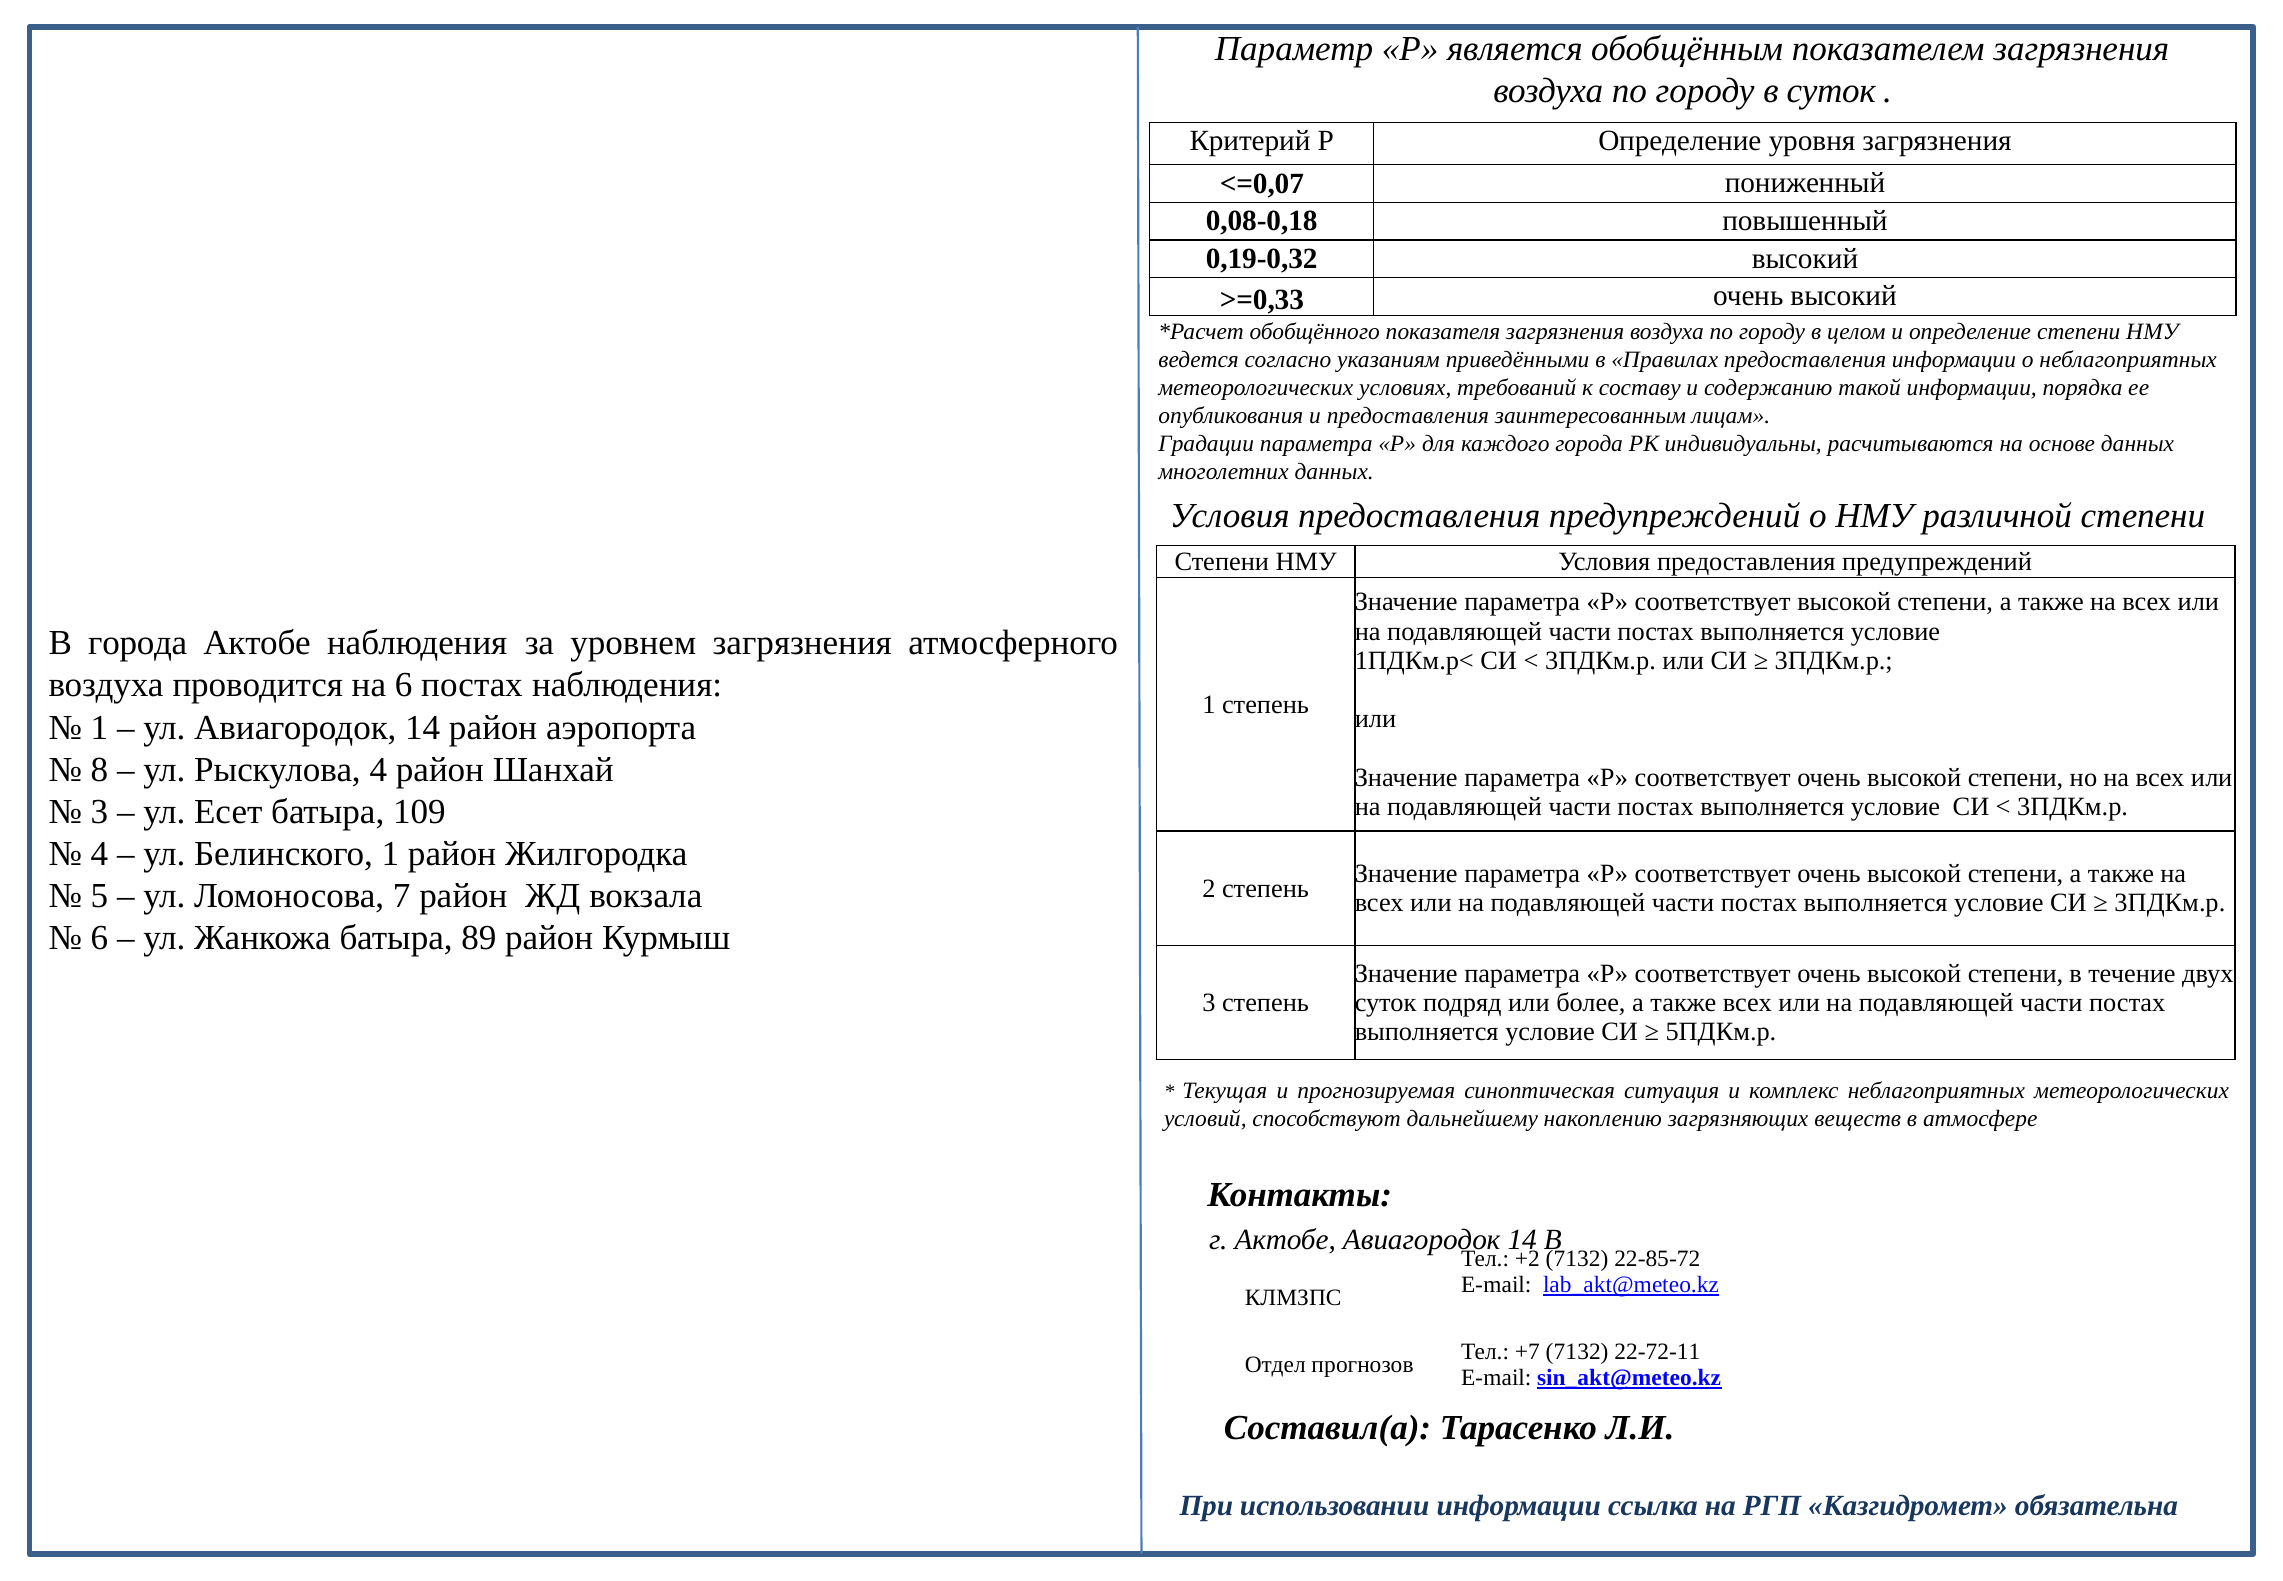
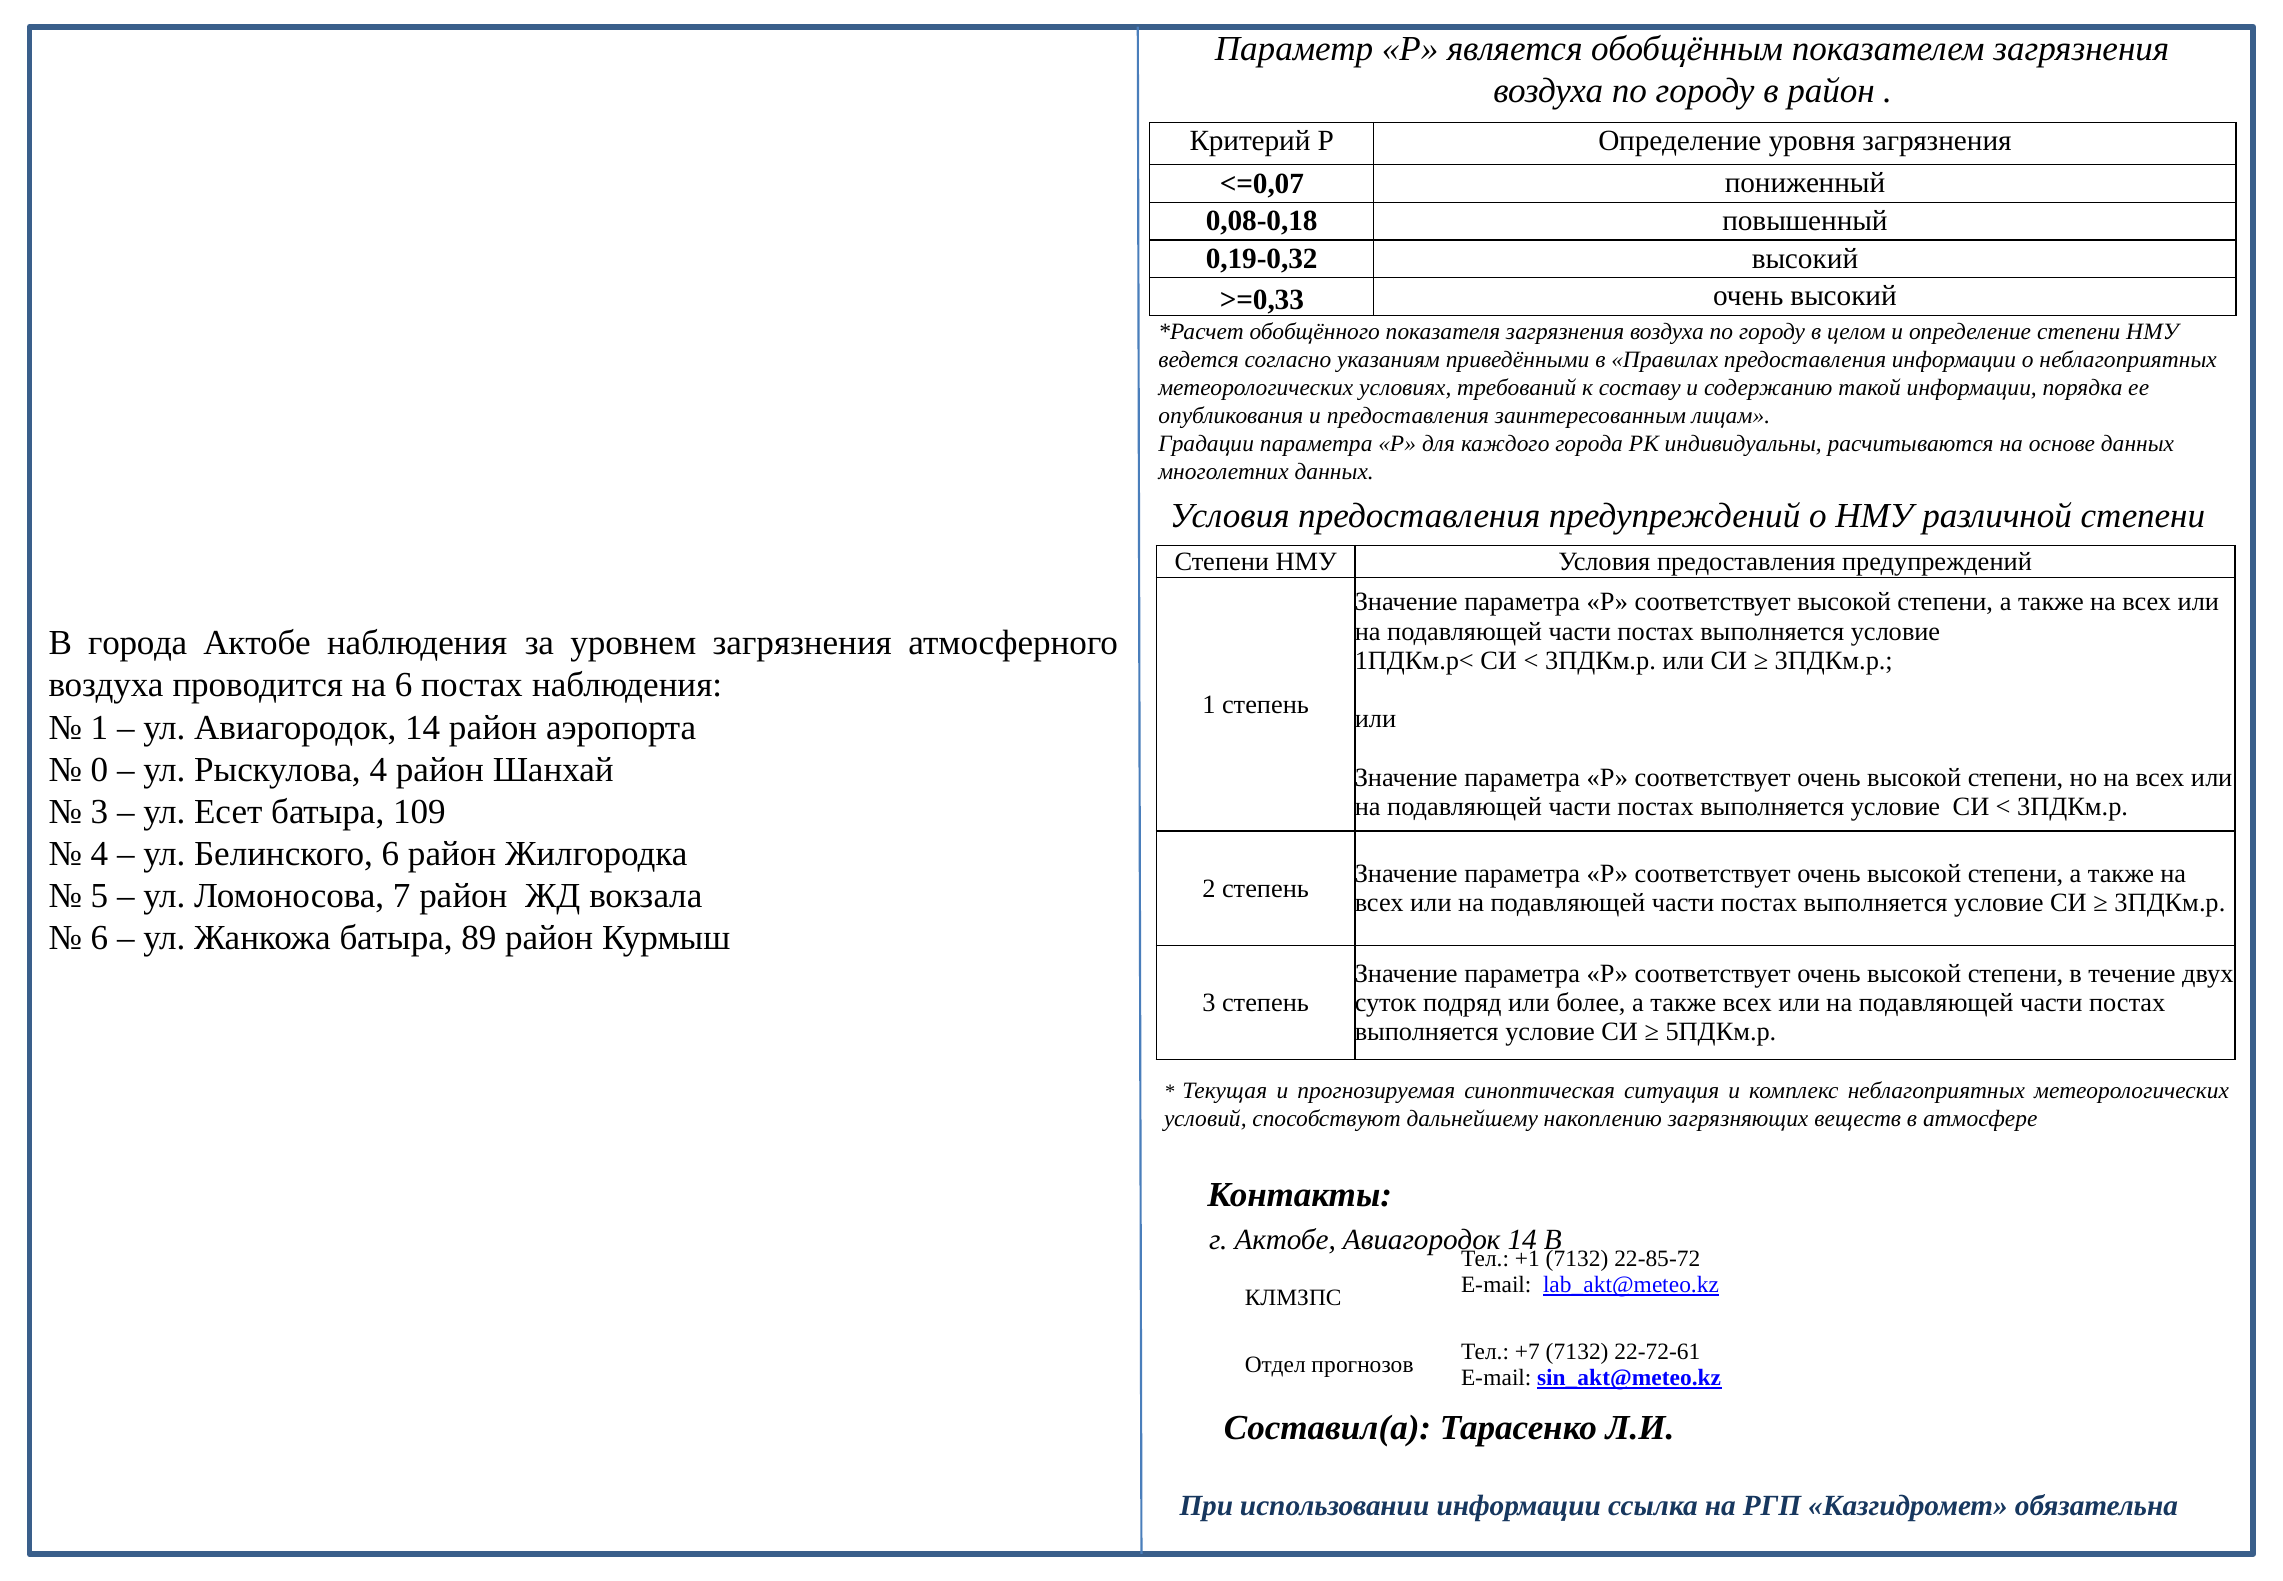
в суток: суток -> район
8: 8 -> 0
Белинского 1: 1 -> 6
+2: +2 -> +1
22-72-11: 22-72-11 -> 22-72-61
